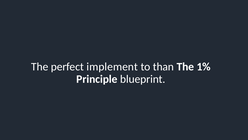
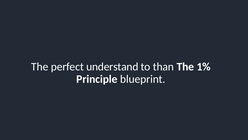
implement: implement -> understand
